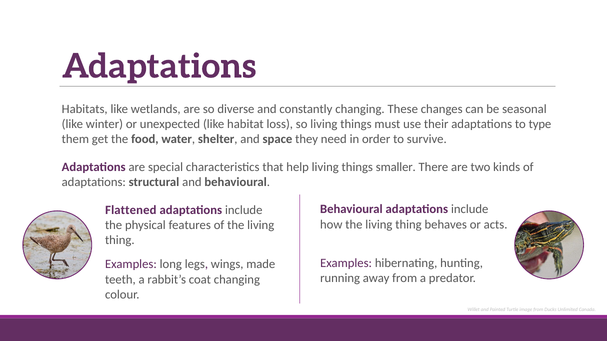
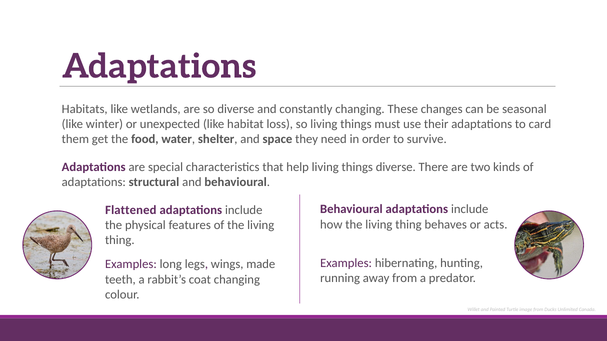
type: type -> card
things smaller: smaller -> diverse
